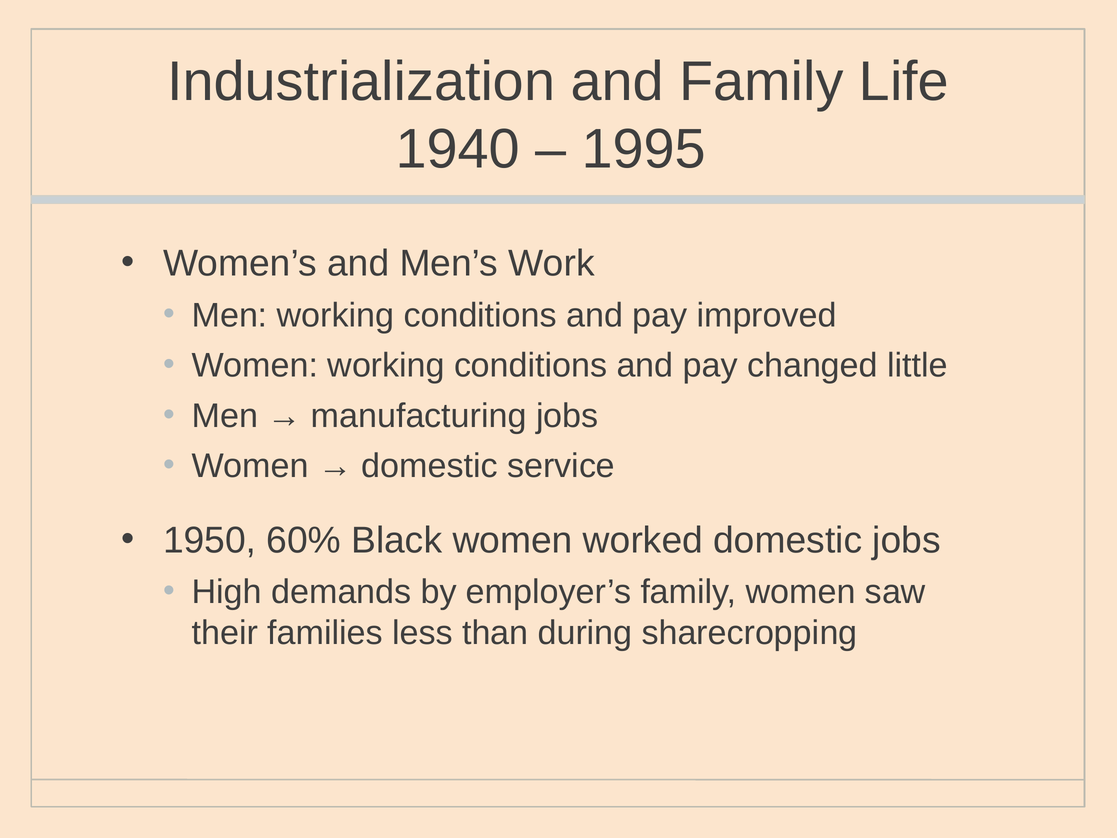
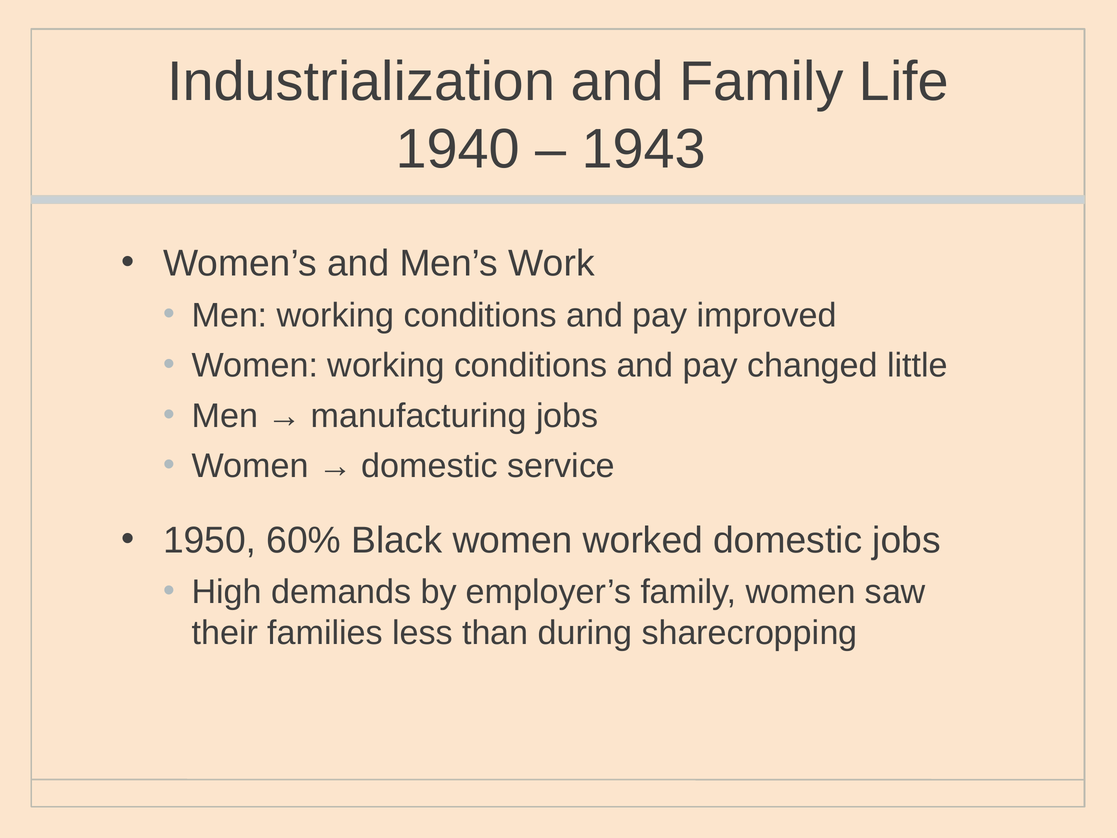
1995: 1995 -> 1943
